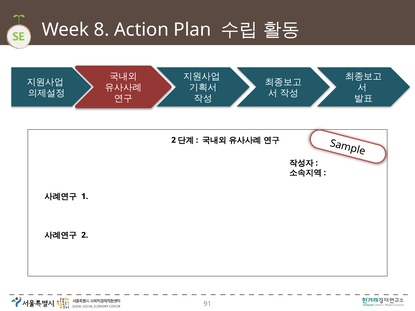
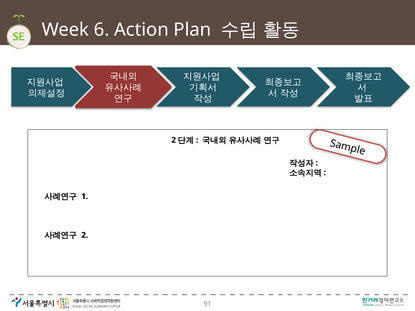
8: 8 -> 6
